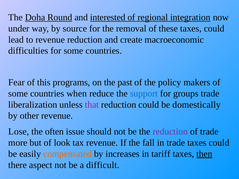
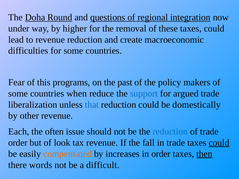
interested: interested -> questions
source: source -> higher
groups: groups -> argued
that colour: purple -> blue
Lose: Lose -> Each
reduction at (170, 132) colour: purple -> blue
more at (18, 143): more -> order
could at (219, 143) underline: none -> present
in tariff: tariff -> order
aspect: aspect -> words
